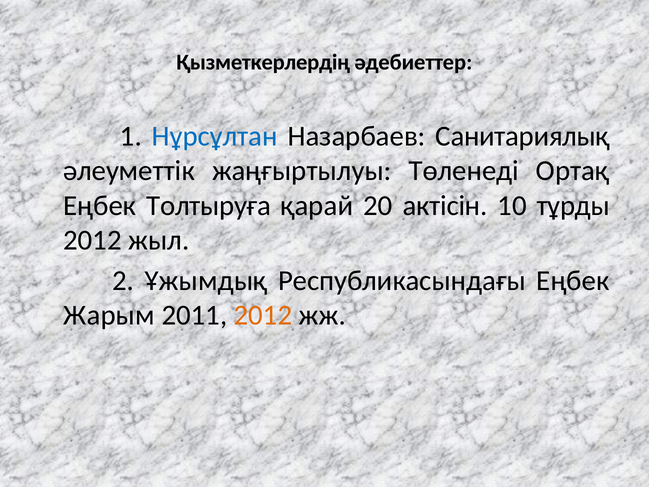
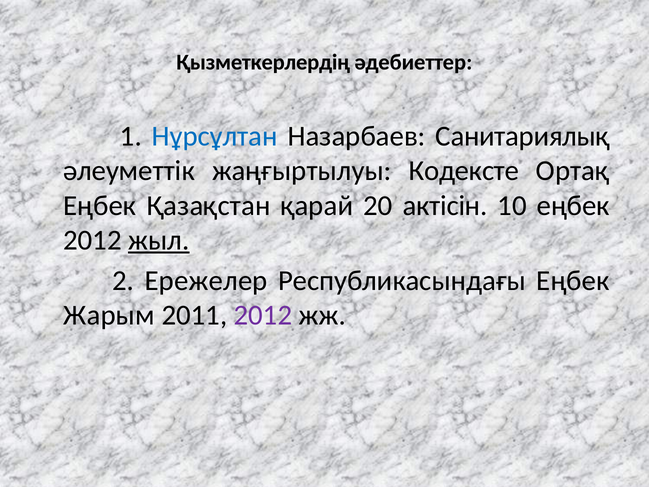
Төленеді: Төленеді -> Кодексте
Толтыруға: Толтыруға -> Қазақстан
10 тұрды: тұрды -> еңбек
жыл underline: none -> present
Ұжымдық: Ұжымдық -> Ережелер
2012 at (263, 315) colour: orange -> purple
